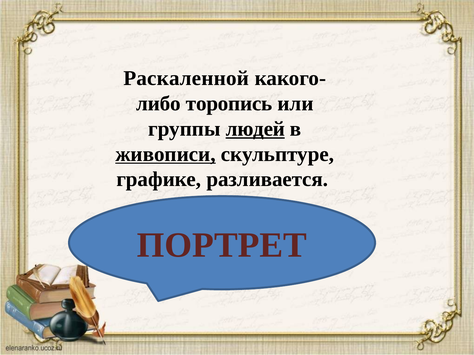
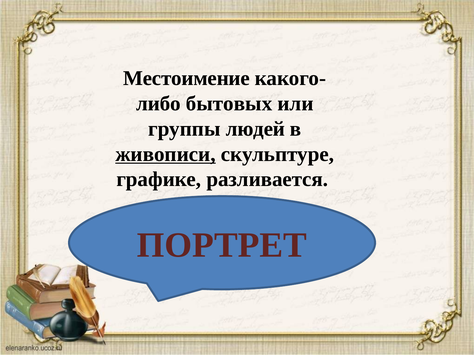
Раскаленной: Раскаленной -> Местоимение
торопись: торопись -> бытовых
людей underline: present -> none
